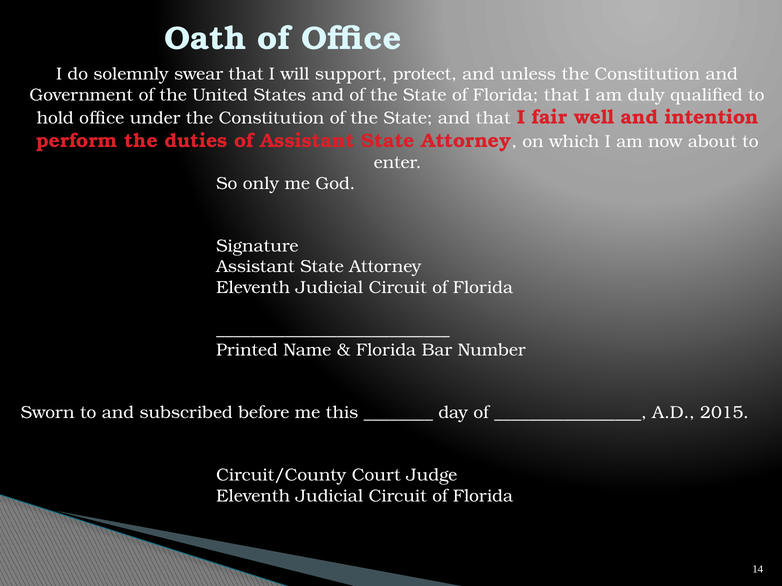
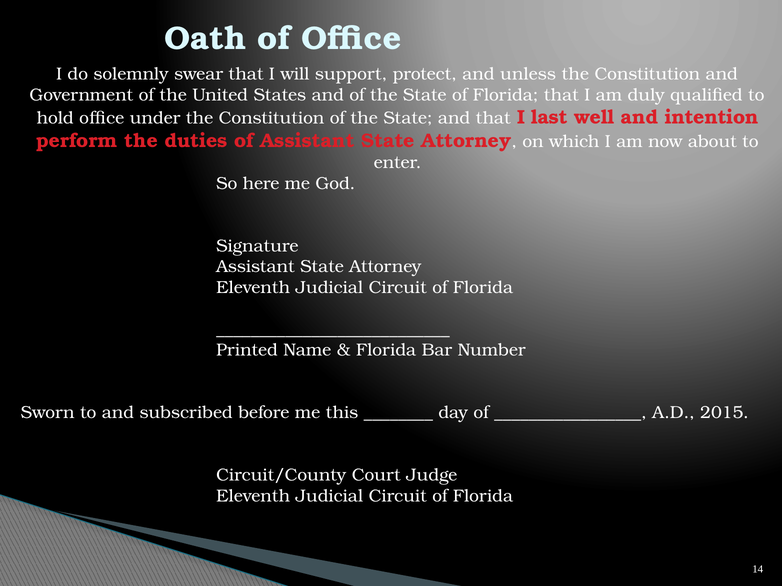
fair: fair -> last
only: only -> here
